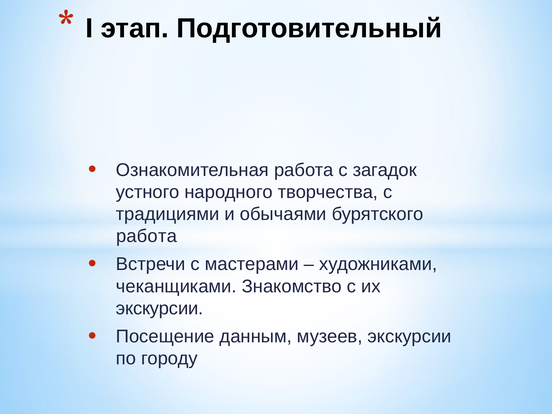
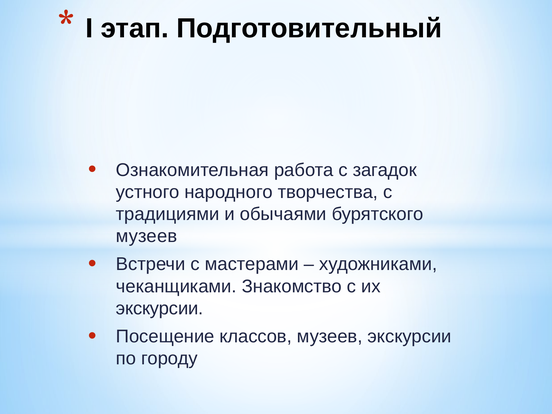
работа at (147, 236): работа -> музеев
данным: данным -> классов
